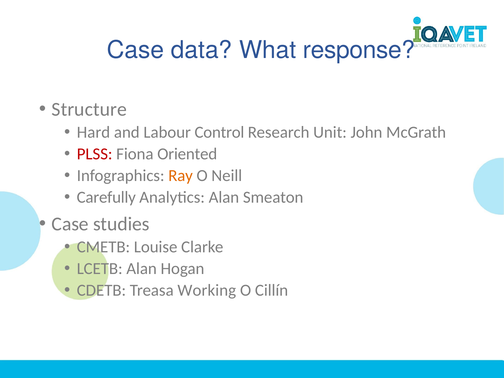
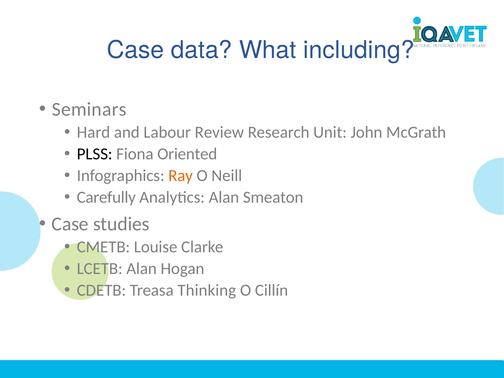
response: response -> including
Structure: Structure -> Seminars
Control: Control -> Review
PLSS colour: red -> black
Working: Working -> Thinking
